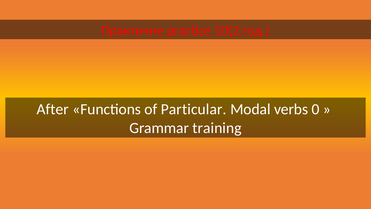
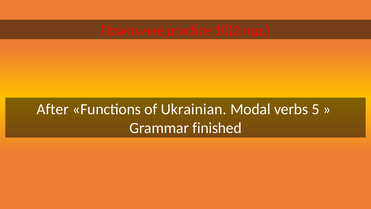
Particular: Particular -> Ukrainian
0: 0 -> 5
training: training -> finished
